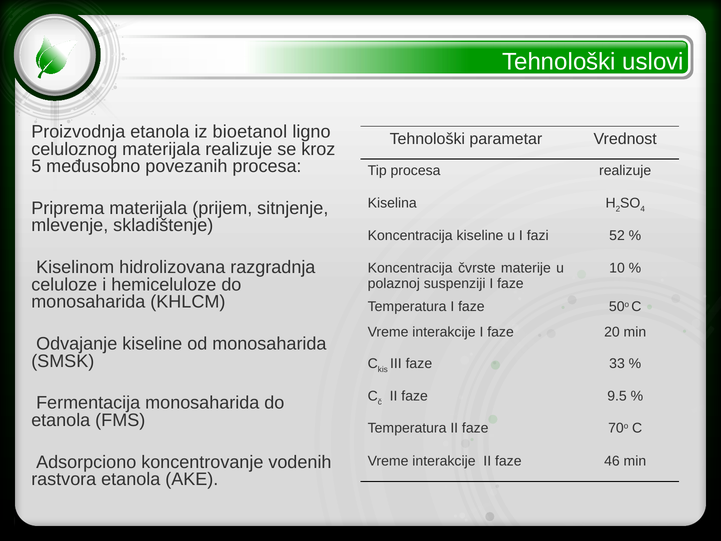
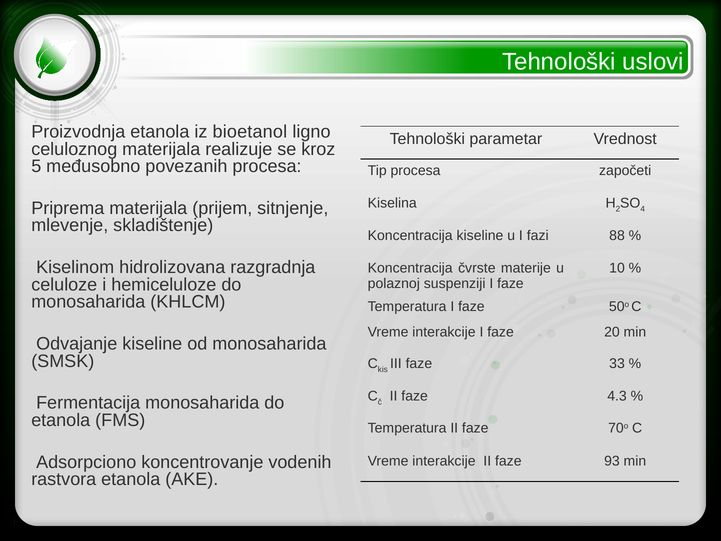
procesa realizuje: realizuje -> započeti
52: 52 -> 88
9.5: 9.5 -> 4.3
46: 46 -> 93
